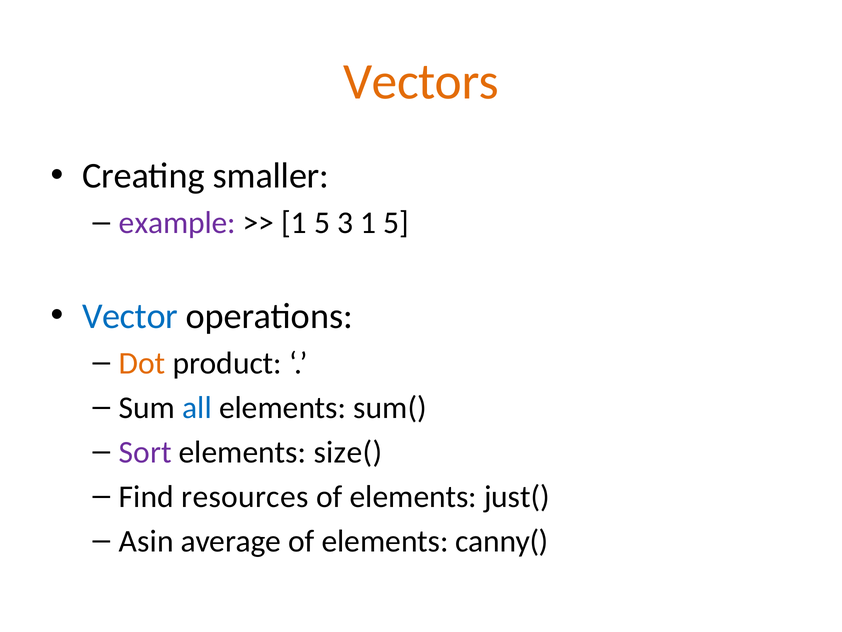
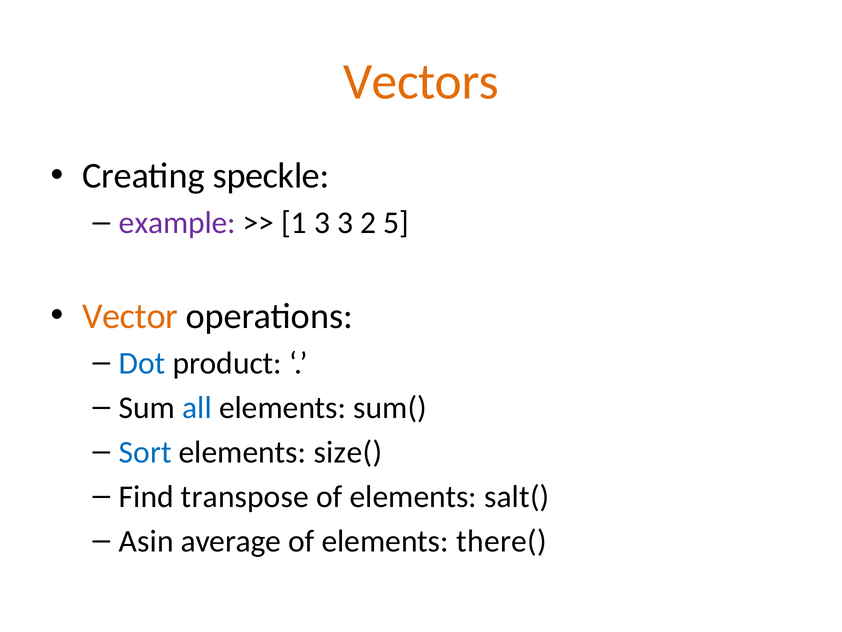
smaller: smaller -> speckle
5 at (322, 223): 5 -> 3
3 1: 1 -> 2
Vector colour: blue -> orange
Dot colour: orange -> blue
Sort colour: purple -> blue
resources: resources -> transpose
just(: just( -> salt(
canny(: canny( -> there(
